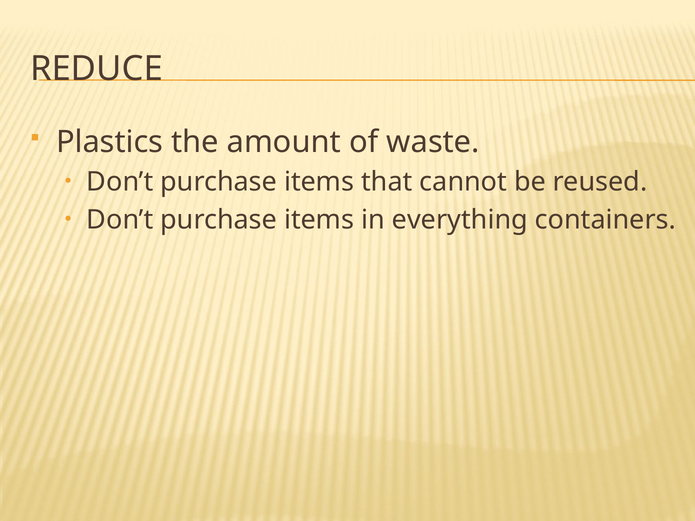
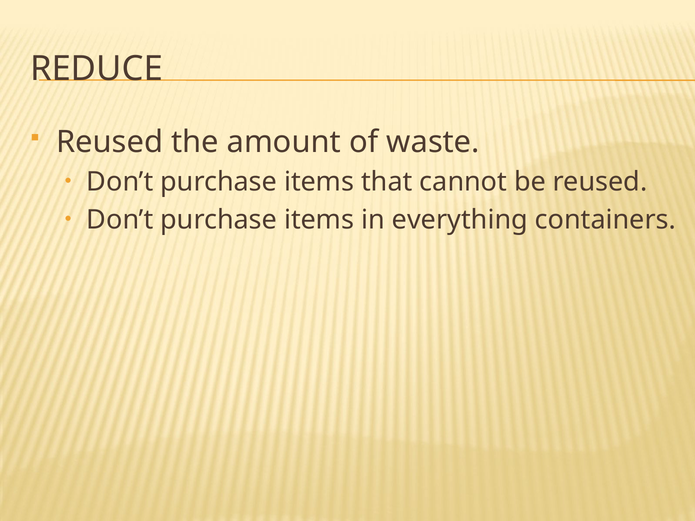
Plastics at (110, 142): Plastics -> Reused
